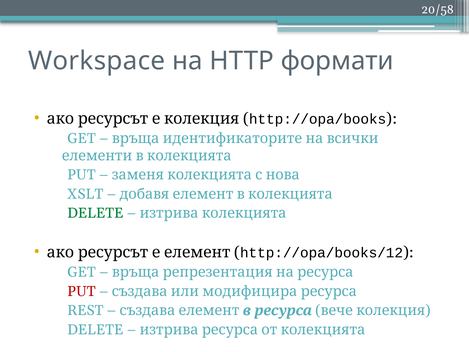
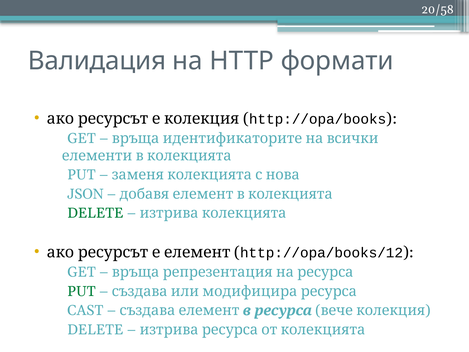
Workspace: Workspace -> Валидация
XSLT: XSLT -> JSON
PUT at (81, 291) colour: red -> green
REST: REST -> CAST
